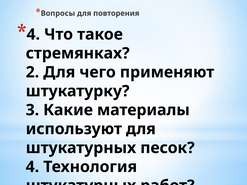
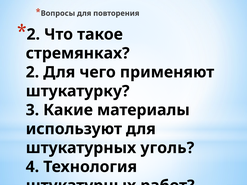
4 at (33, 34): 4 -> 2
песок: песок -> уголь
